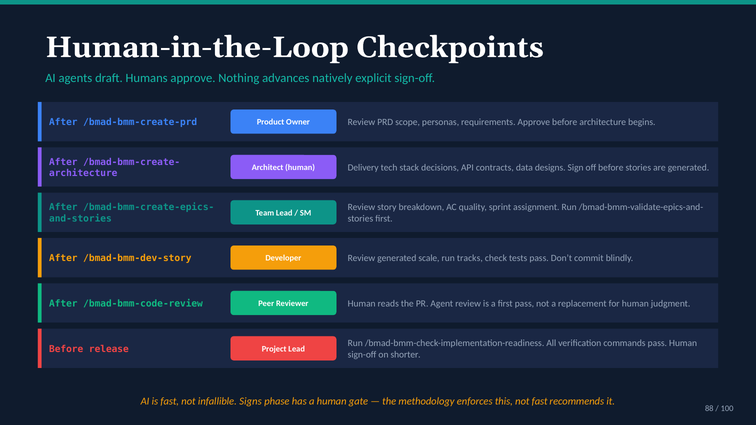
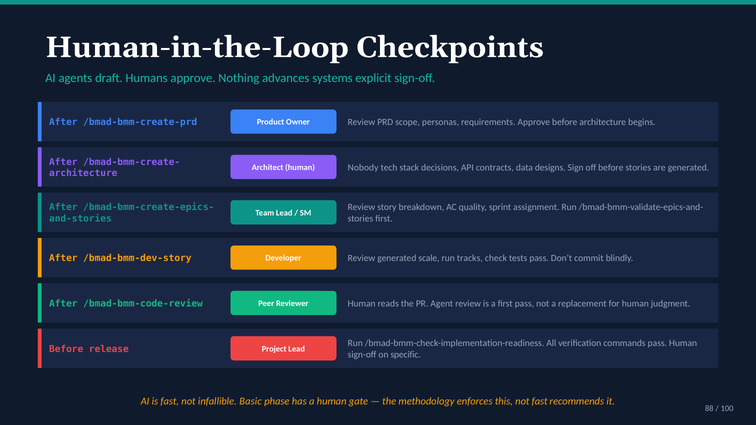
natively: natively -> systems
Delivery: Delivery -> Nobody
shorter: shorter -> specific
Signs: Signs -> Basic
